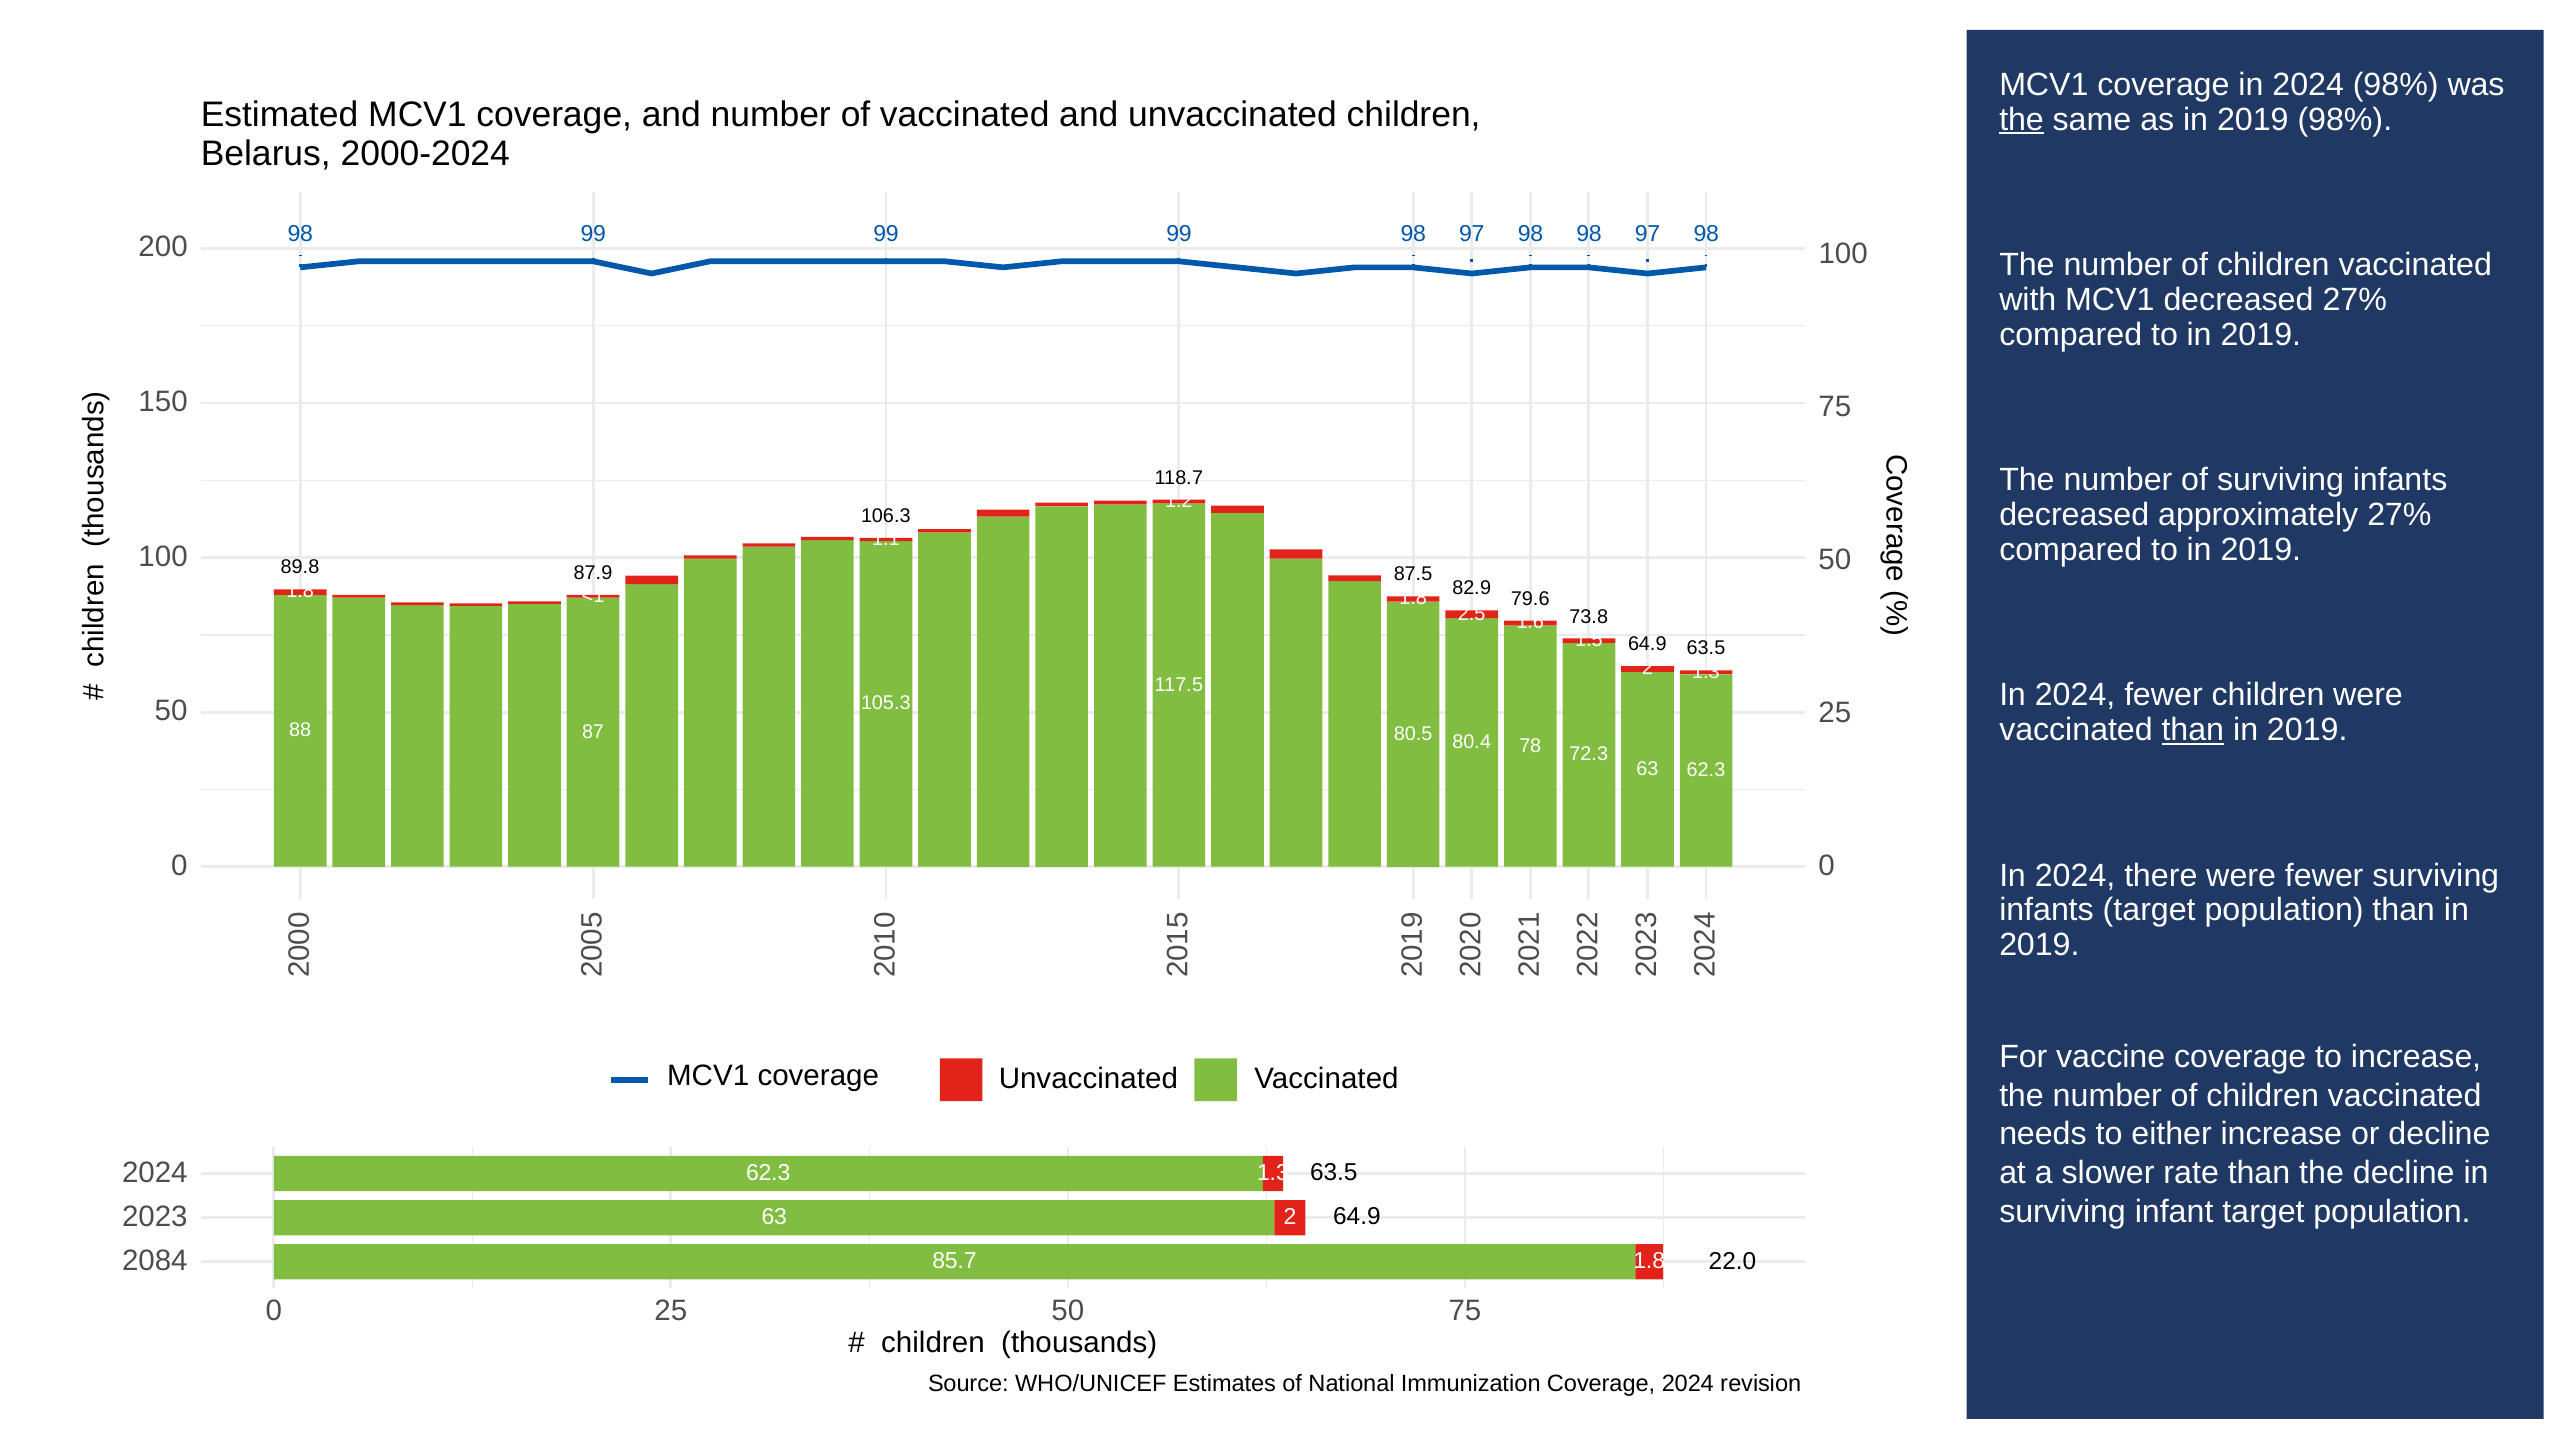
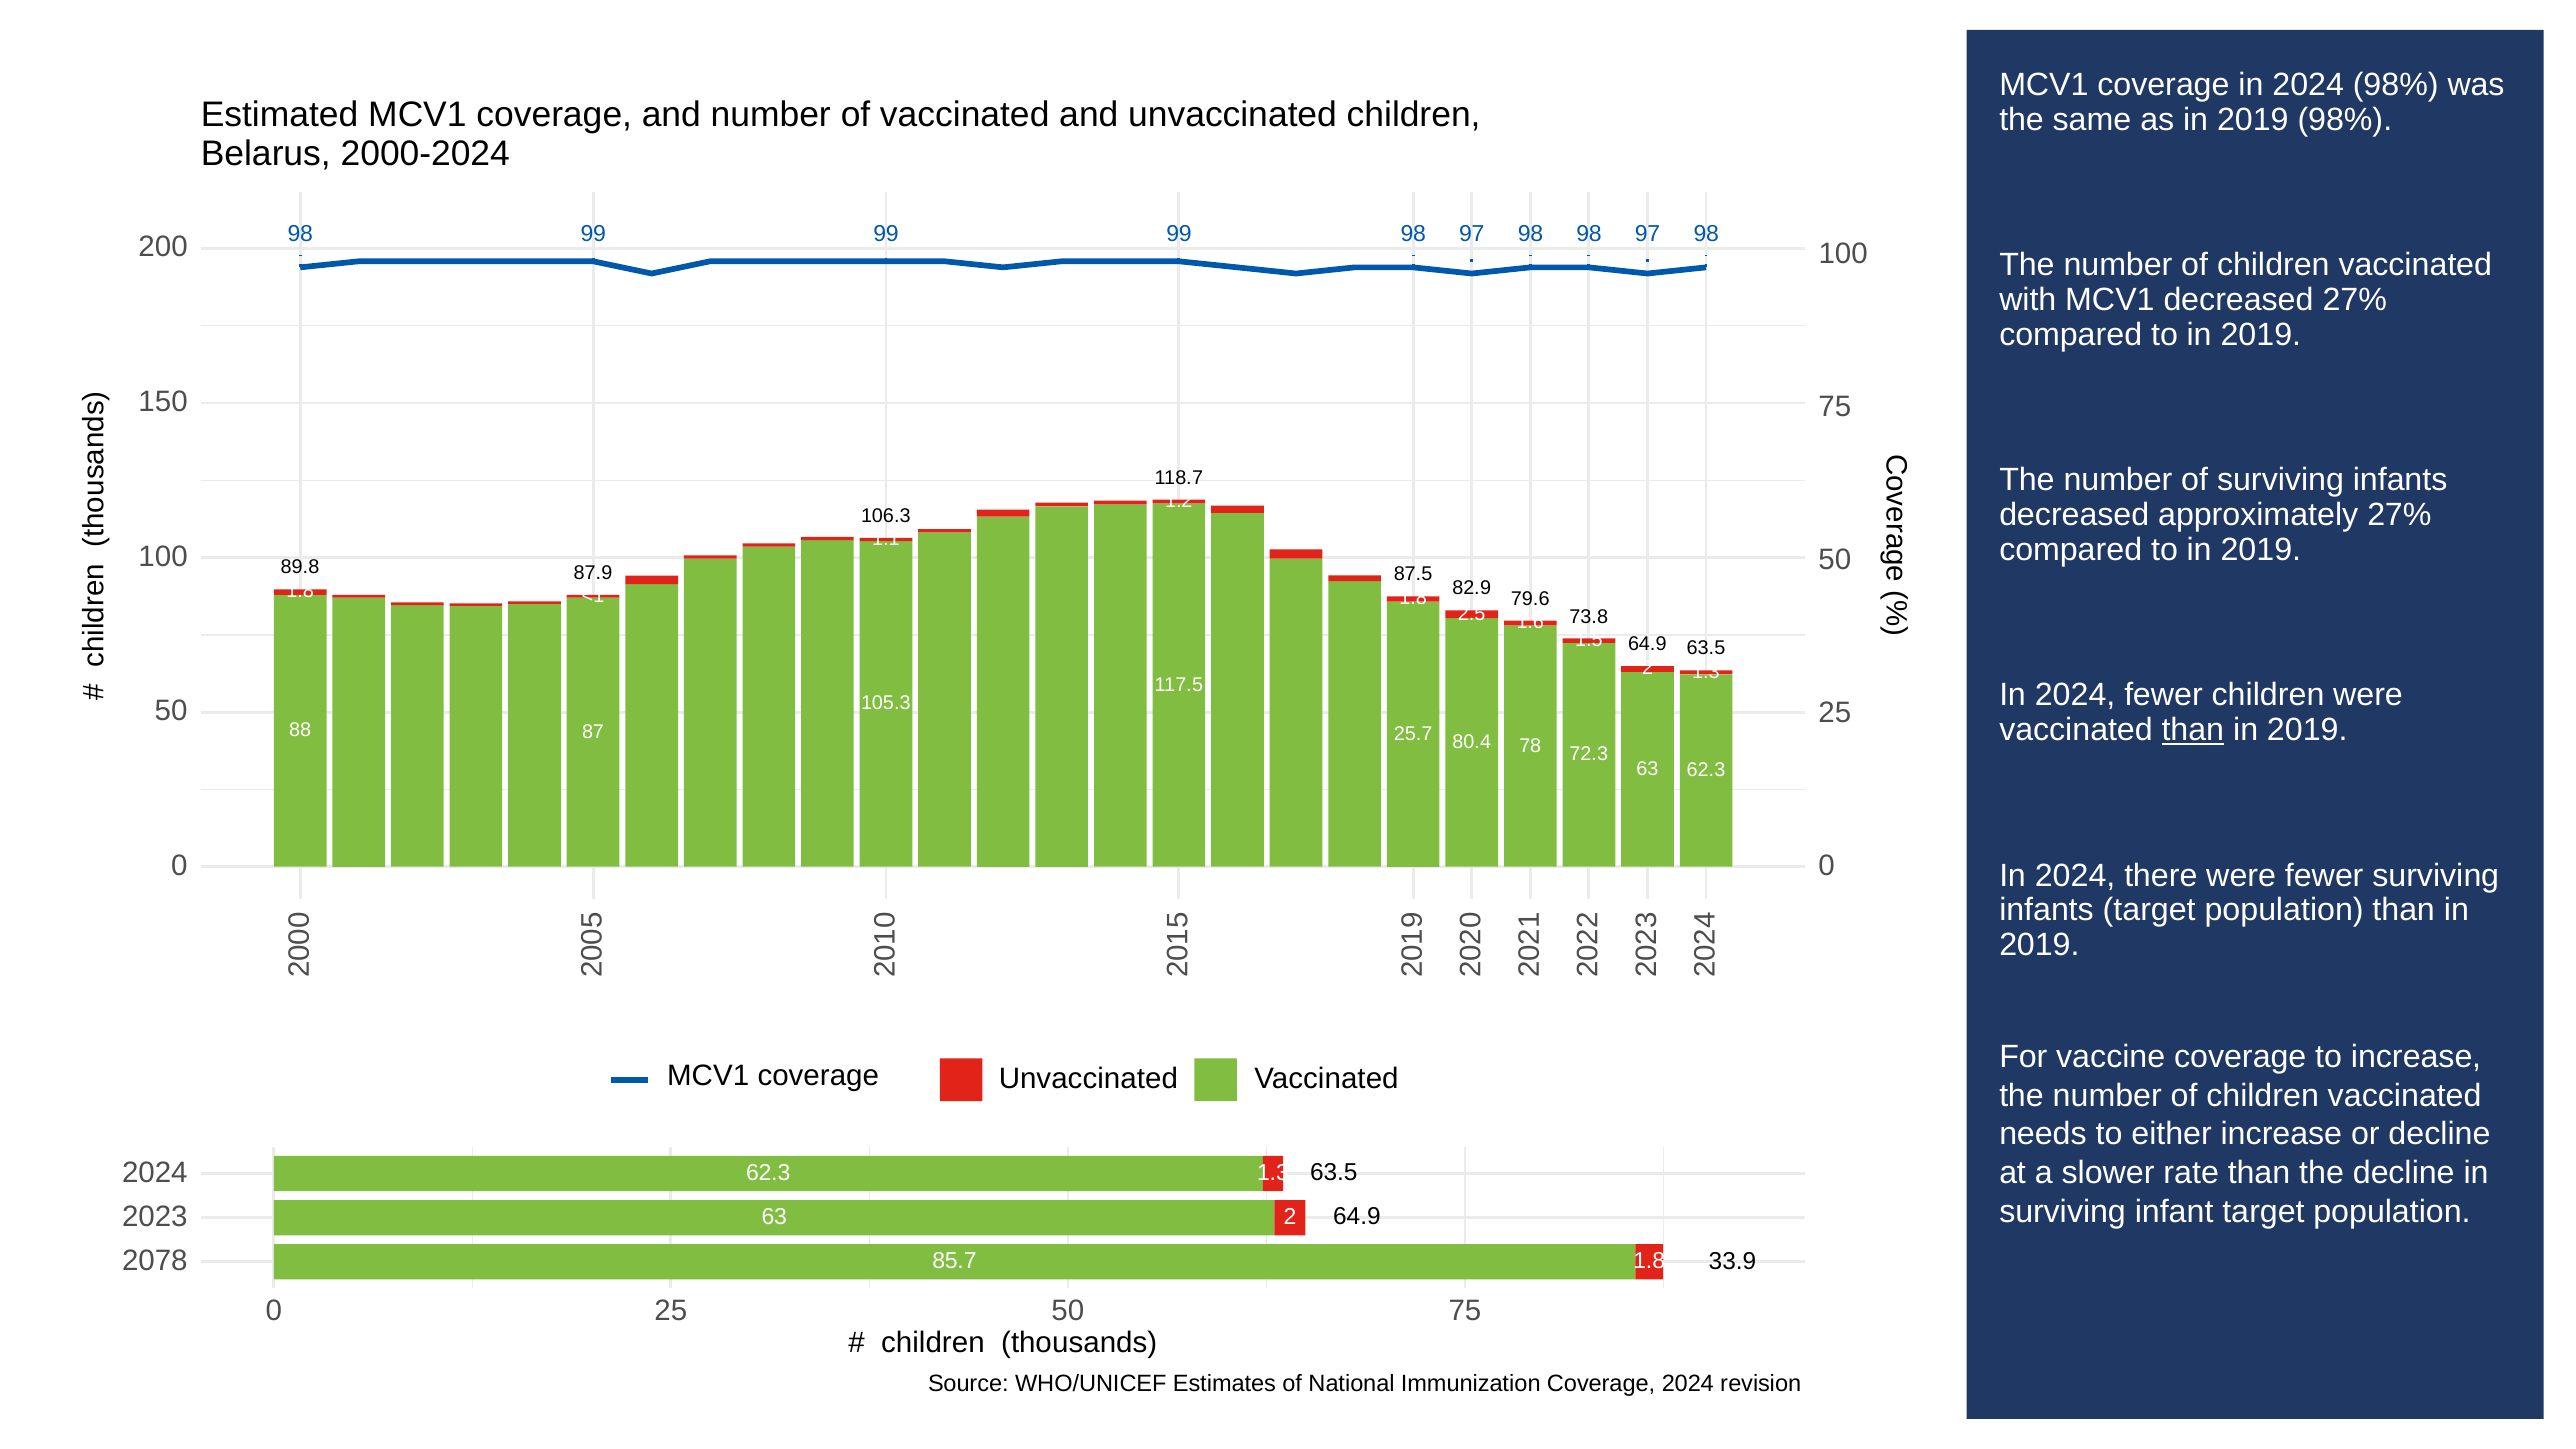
the at (2022, 119) underline: present -> none
80.5: 80.5 -> 25.7
2084: 2084 -> 2078
22.0: 22.0 -> 33.9
